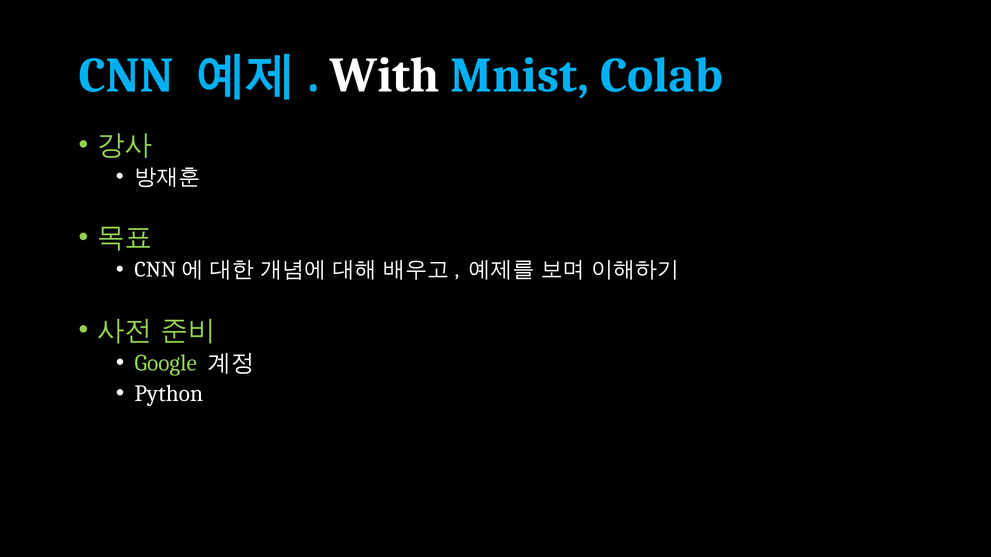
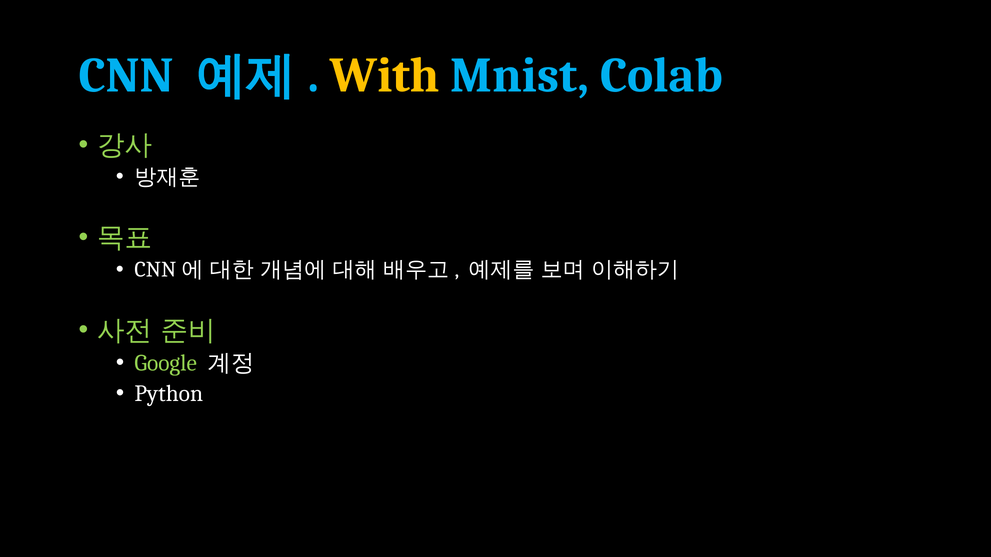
With colour: white -> yellow
